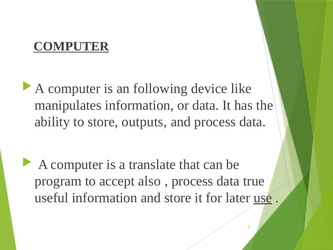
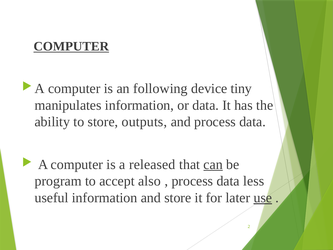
like: like -> tiny
translate: translate -> released
can underline: none -> present
true: true -> less
